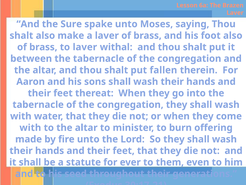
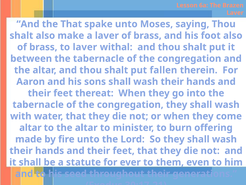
the Sure: Sure -> That
with at (30, 127): with -> altar
